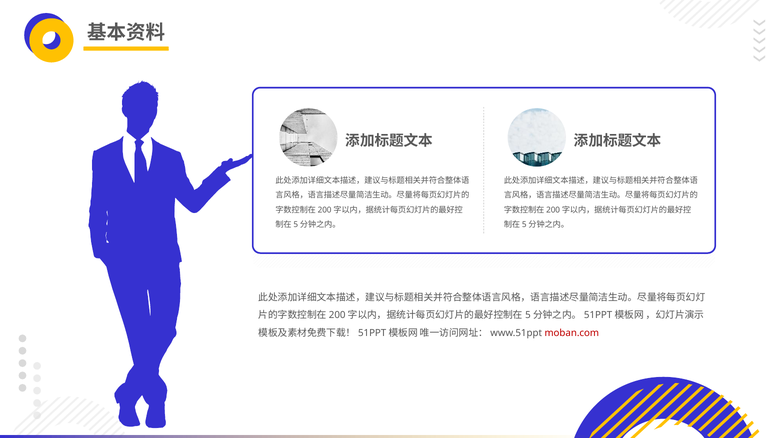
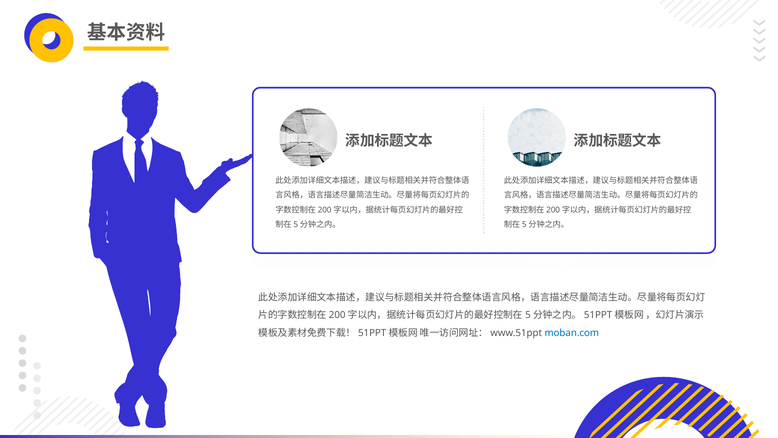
moban.com colour: red -> blue
